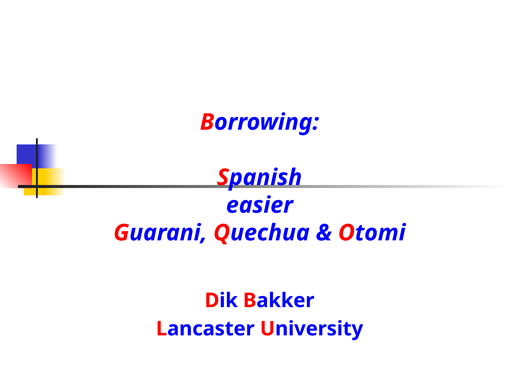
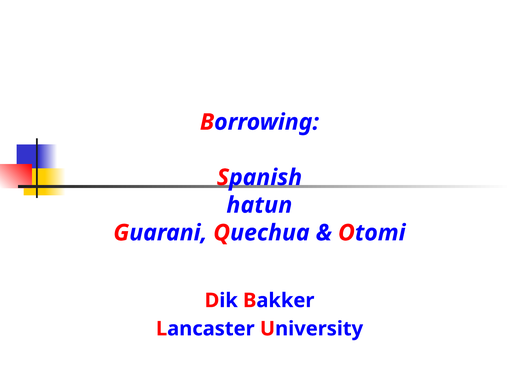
easier: easier -> hatun
